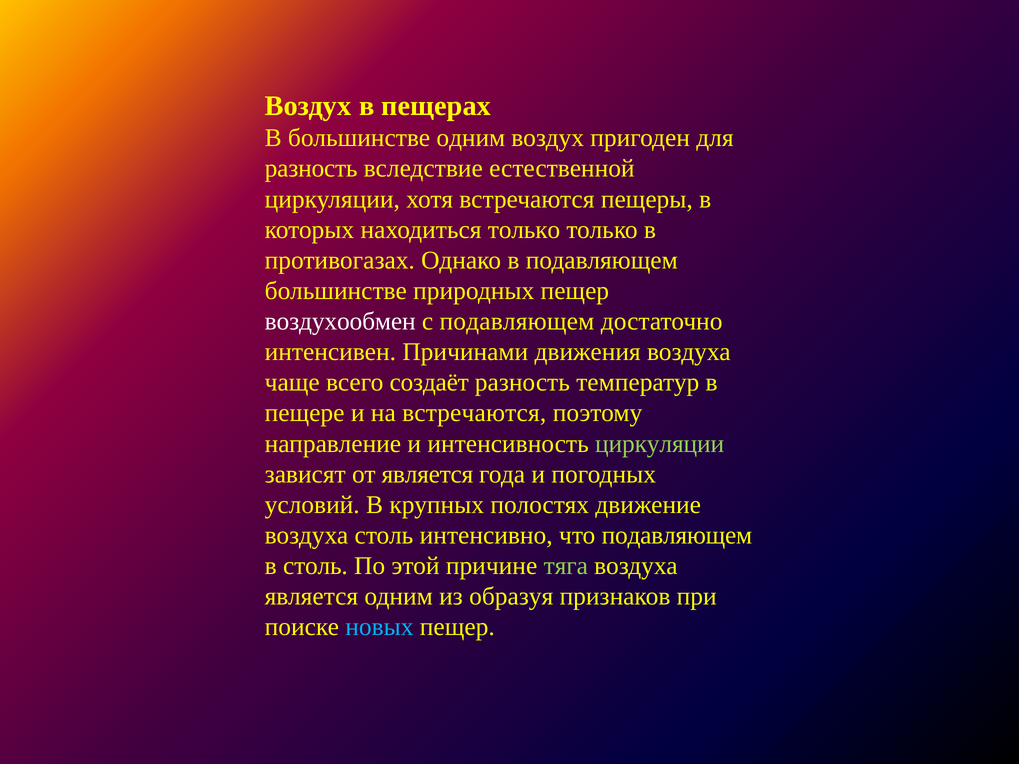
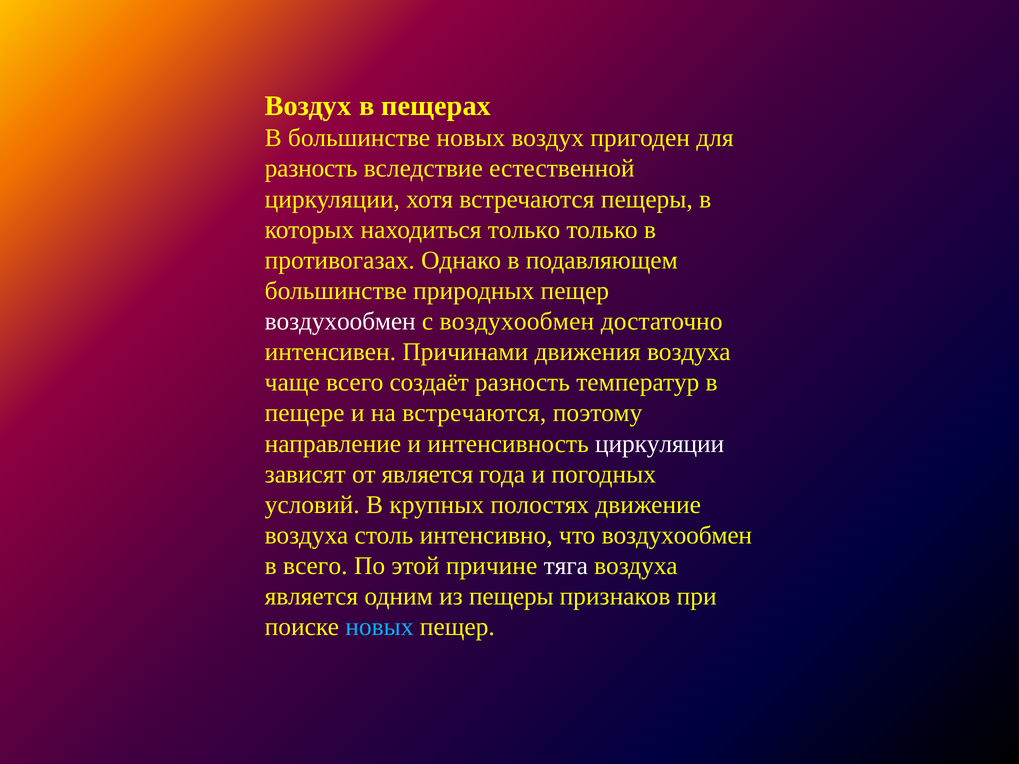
большинстве одним: одним -> новых
с подавляющем: подавляющем -> воздухообмен
циркуляции at (660, 444) colour: light green -> white
что подавляющем: подавляющем -> воздухообмен
в столь: столь -> всего
тяга colour: light green -> white
из образуя: образуя -> пещеры
